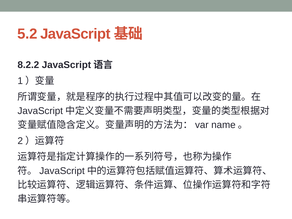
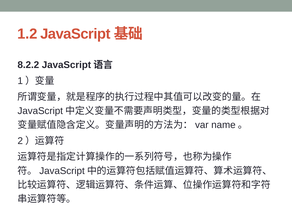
5.2: 5.2 -> 1.2
